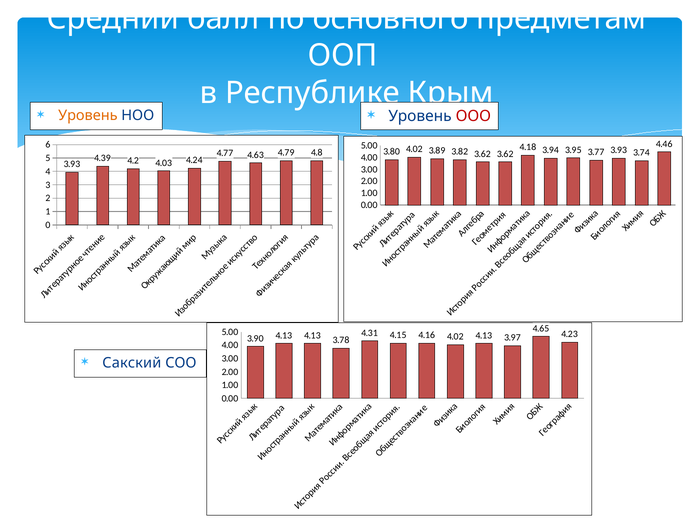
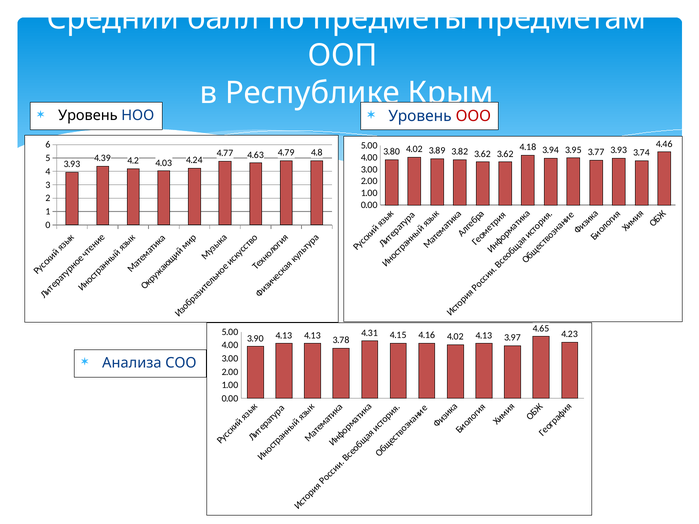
основного: основного -> предметы
Уровень at (88, 116) colour: orange -> black
Сакский: Сакский -> Анализа
